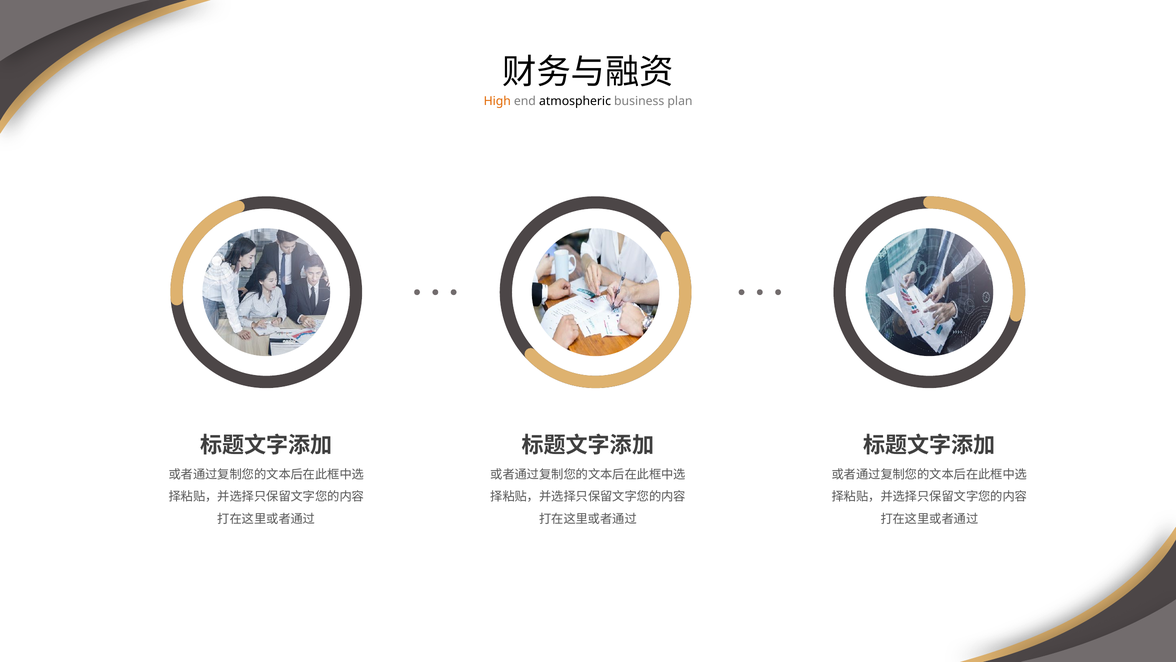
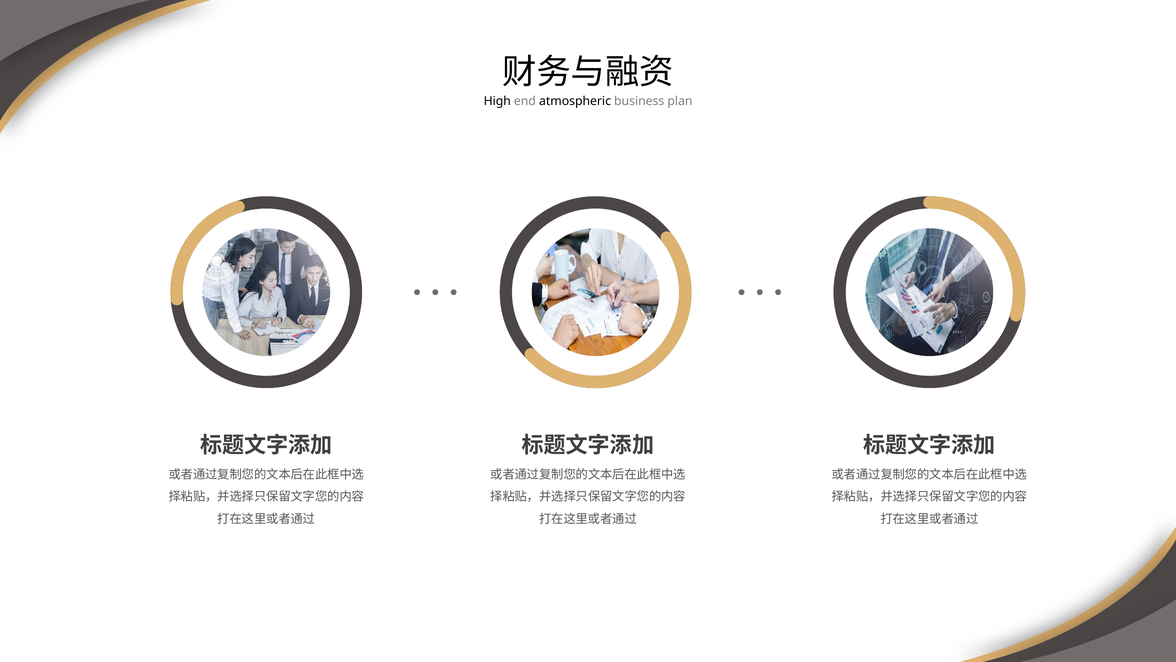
High colour: orange -> black
